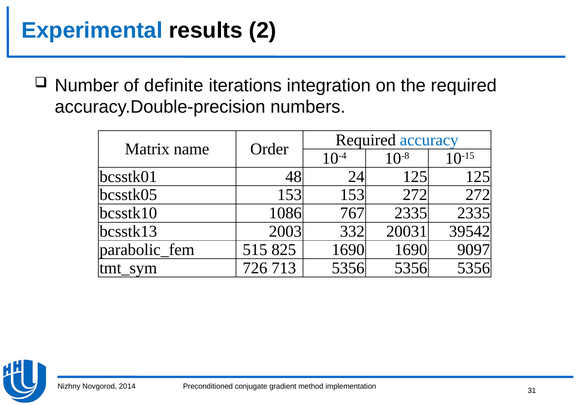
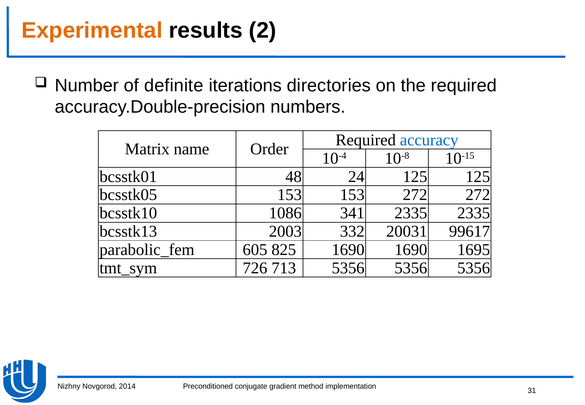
Experimental colour: blue -> orange
integration: integration -> directories
767: 767 -> 341
39542: 39542 -> 99617
515: 515 -> 605
9097: 9097 -> 1695
